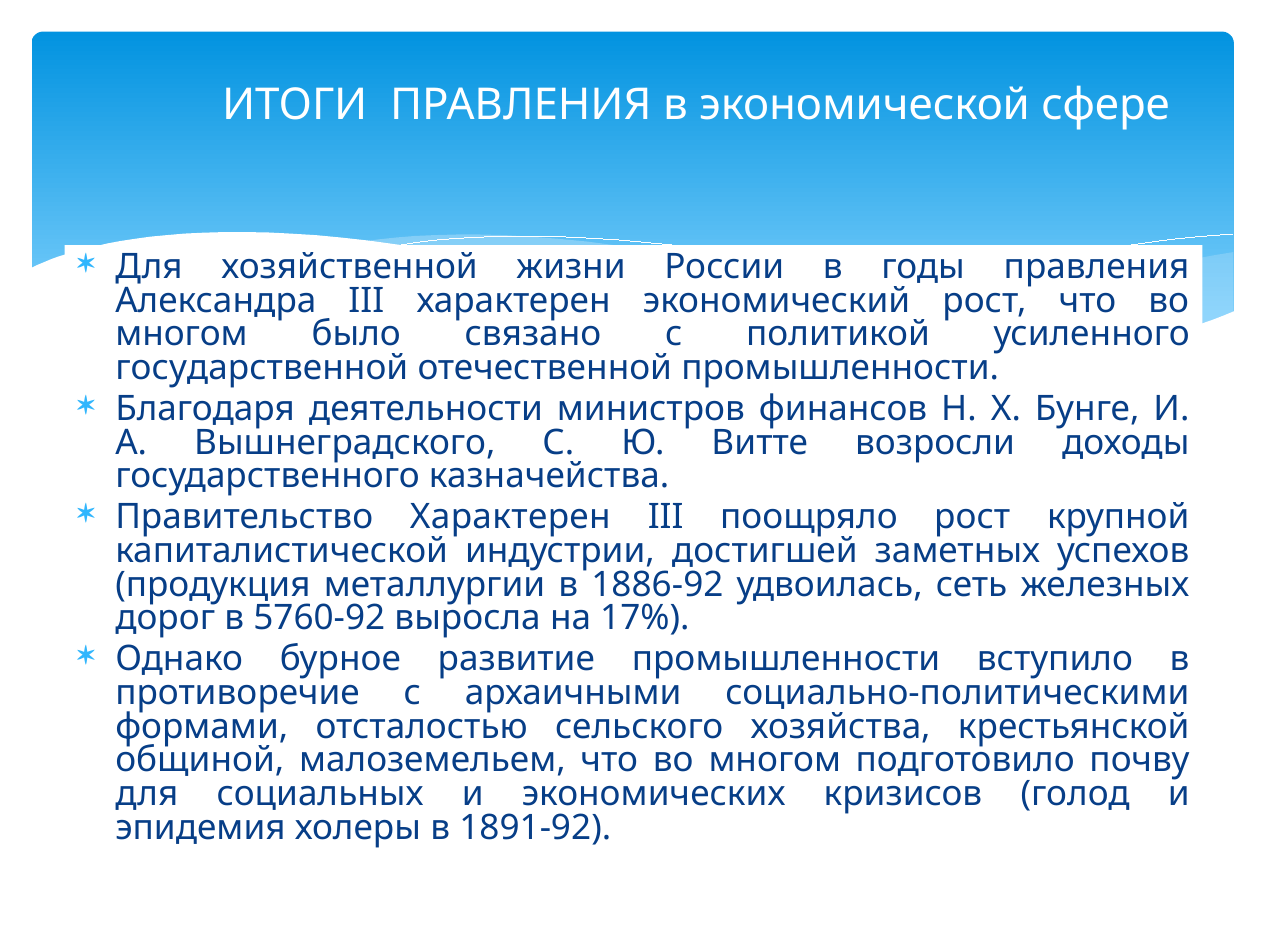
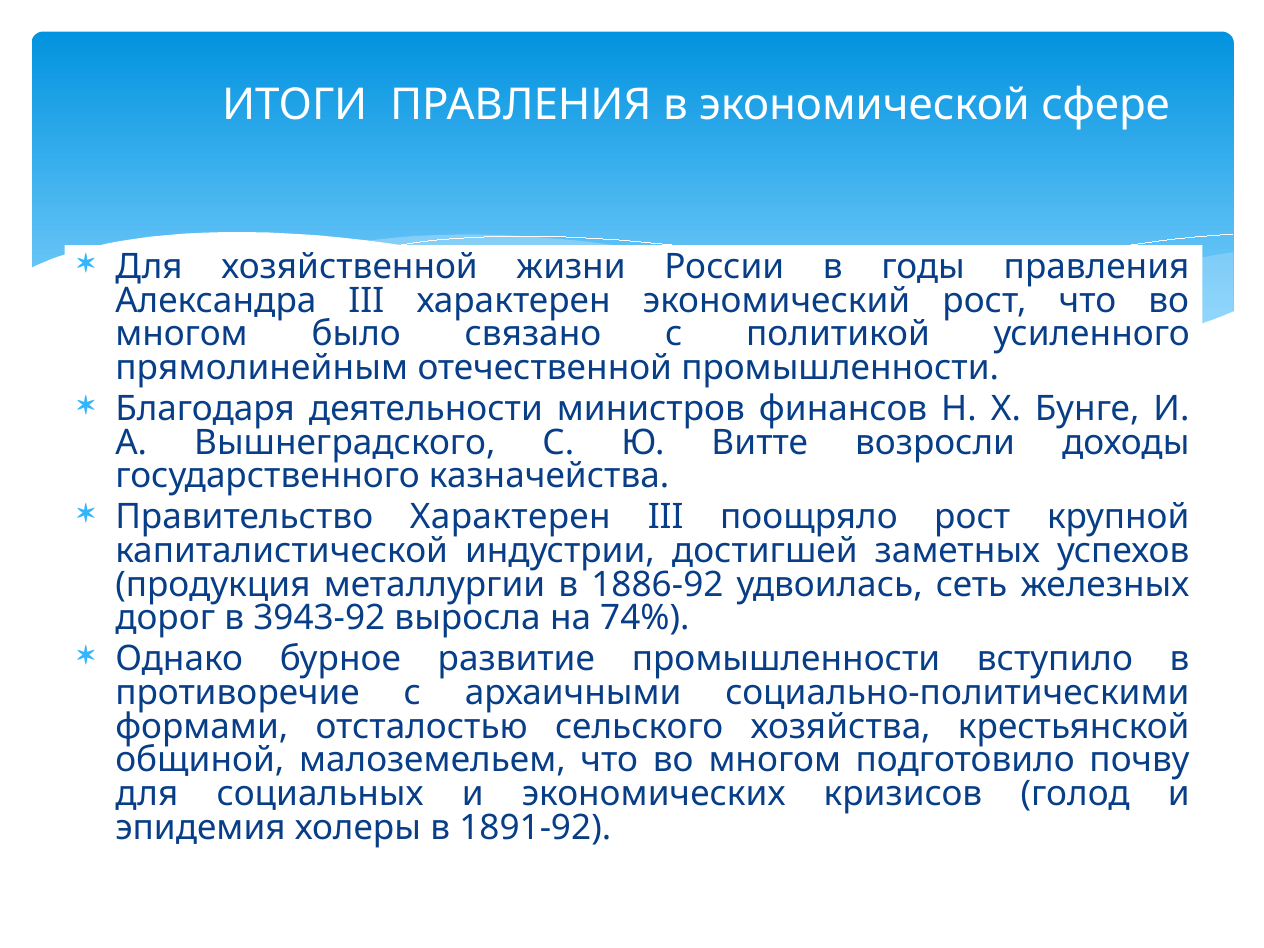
государственной: государственной -> прямолинейным
5760-92: 5760-92 -> 3943-92
17%: 17% -> 74%
